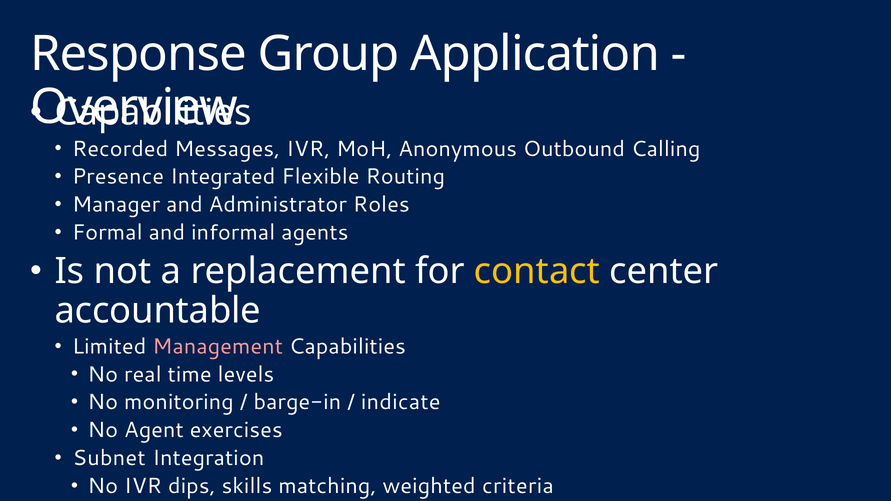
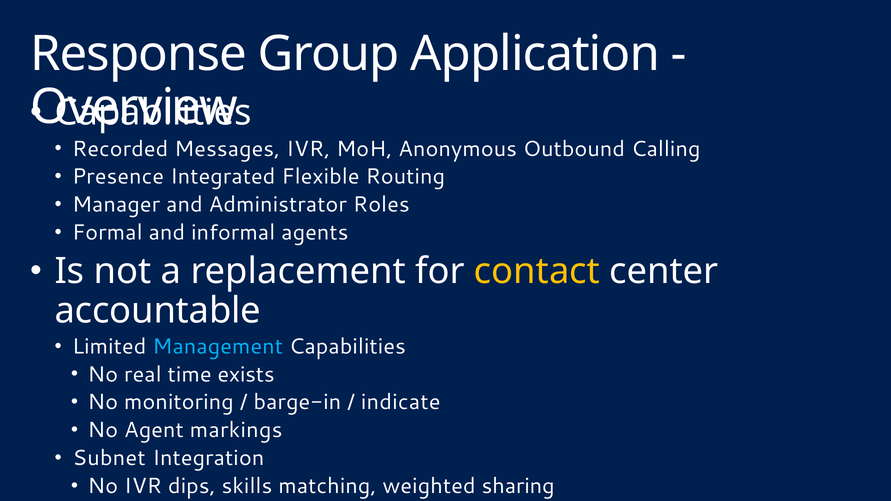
Management colour: pink -> light blue
levels: levels -> exists
exercises: exercises -> markings
criteria: criteria -> sharing
